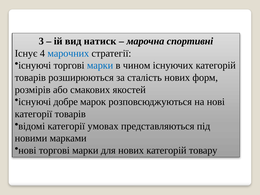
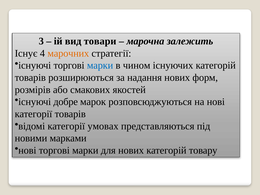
натиск: натиск -> товари
спортивні: спортивні -> залежить
марочних colour: blue -> orange
сталість: сталість -> надання
